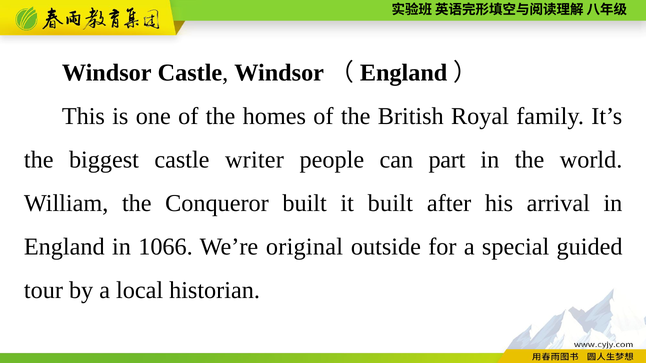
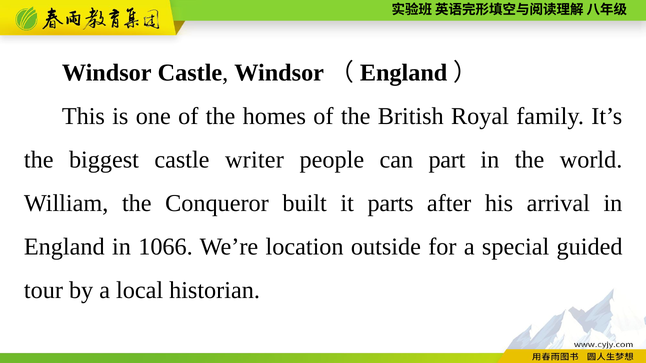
it built: built -> parts
original: original -> location
